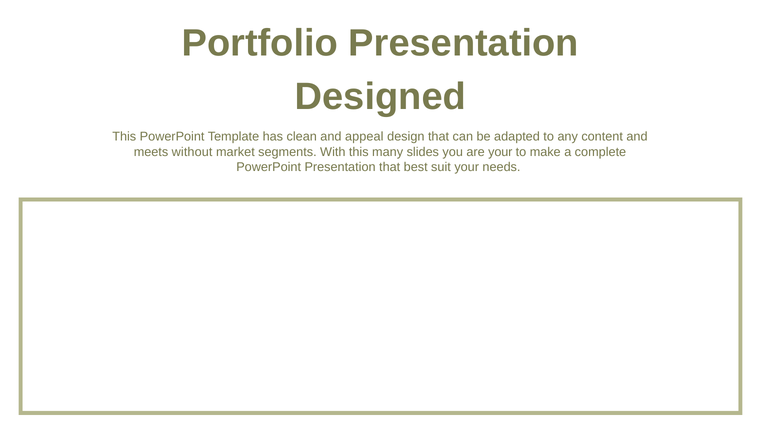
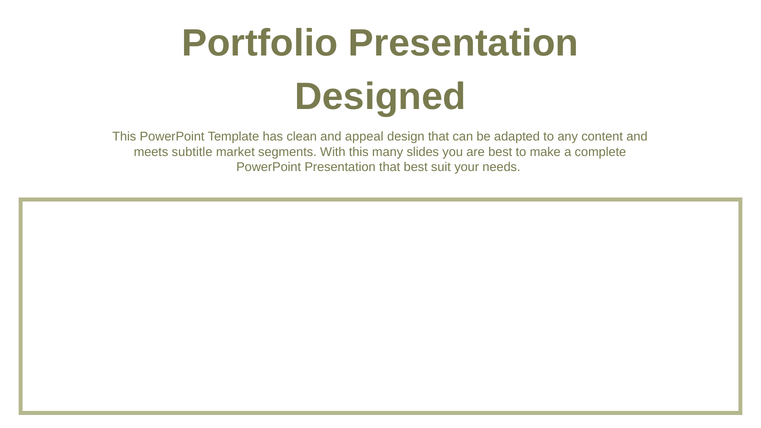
without: without -> subtitle
are your: your -> best
